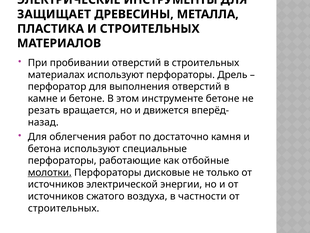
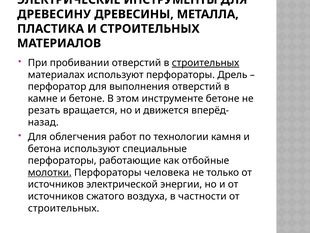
ЗАЩИЩАЕТ: ЗАЩИЩАЕТ -> ДРЕВЕСИНУ
строительных at (206, 63) underline: none -> present
достаточно: достаточно -> технологии
дисковые: дисковые -> человека
